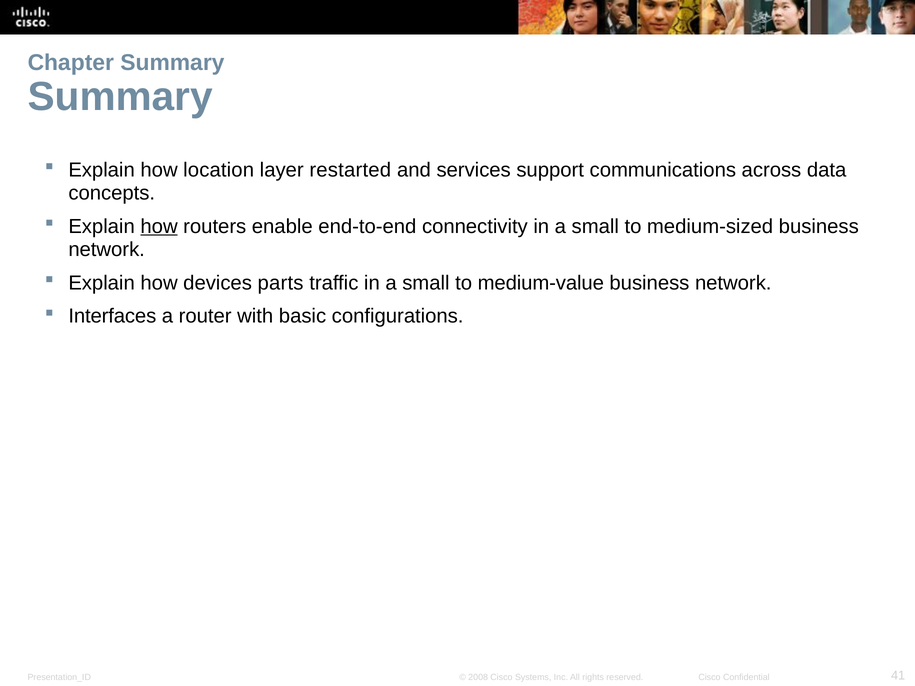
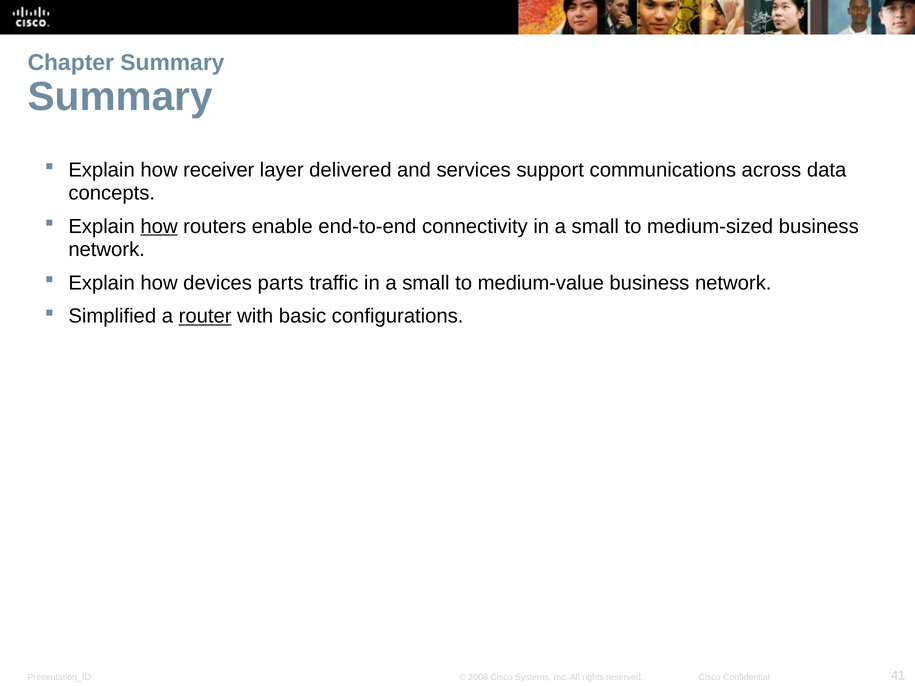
location: location -> receiver
restarted: restarted -> delivered
Interfaces: Interfaces -> Simplified
router underline: none -> present
